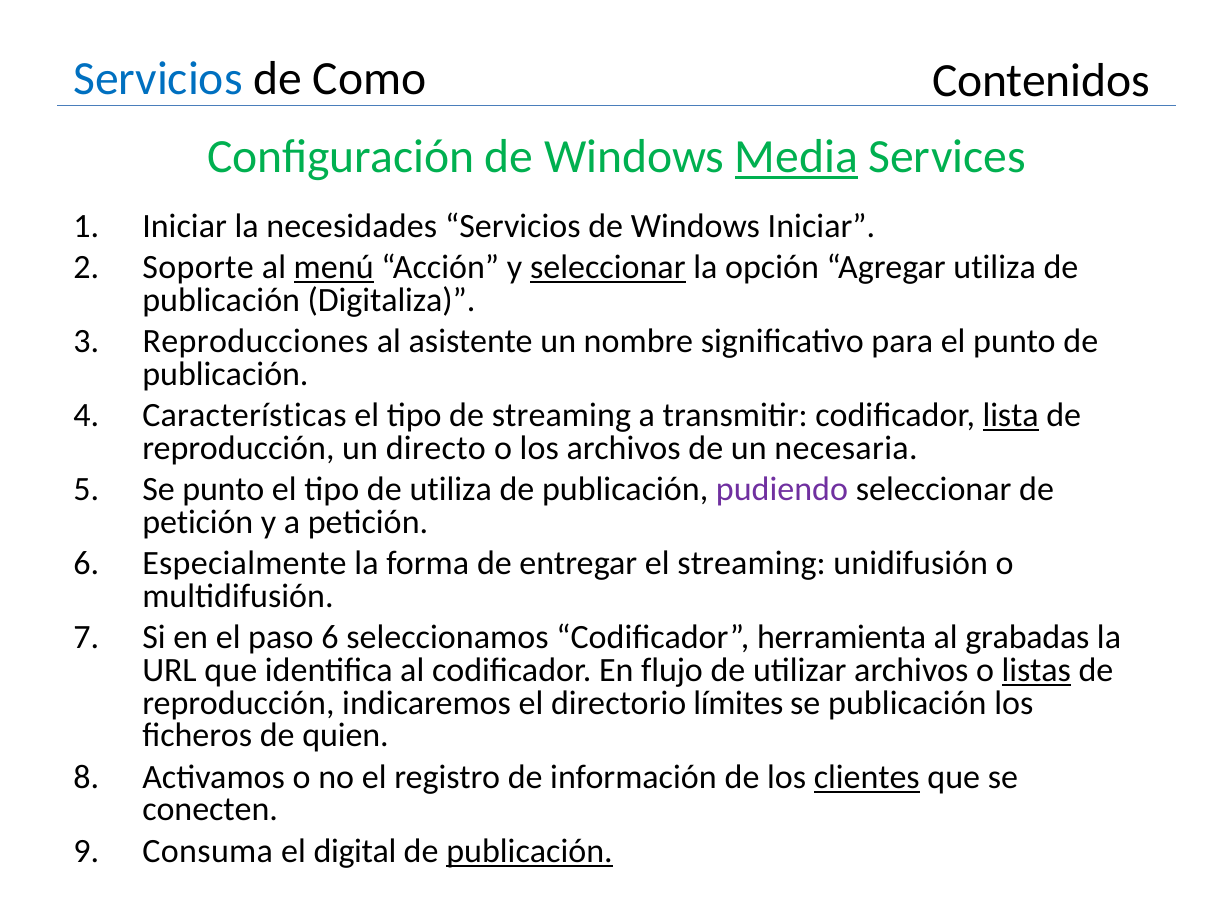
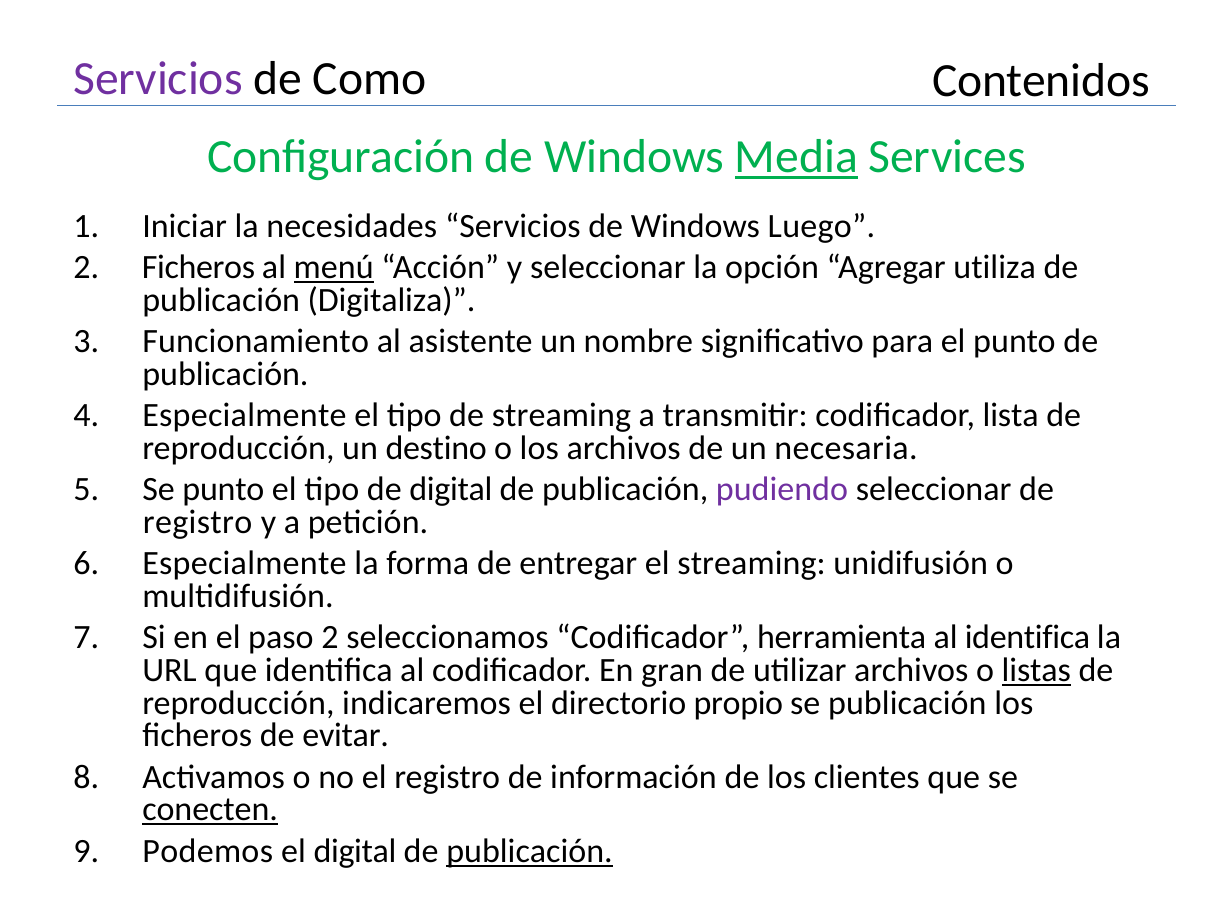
Servicios at (158, 79) colour: blue -> purple
Windows Iniciar: Iniciar -> Luego
Soporte at (198, 268): Soporte -> Ficheros
seleccionar at (608, 268) underline: present -> none
Reproducciones: Reproducciones -> Funcionamiento
4 Características: Características -> Especialmente
lista underline: present -> none
directo: directo -> destino
de utiliza: utiliza -> digital
petición at (198, 522): petición -> registro
paso 6: 6 -> 2
al grabadas: grabadas -> identifica
flujo: flujo -> gran
límites: límites -> propio
quien: quien -> evitar
clientes underline: present -> none
conecten underline: none -> present
Consuma: Consuma -> Podemos
